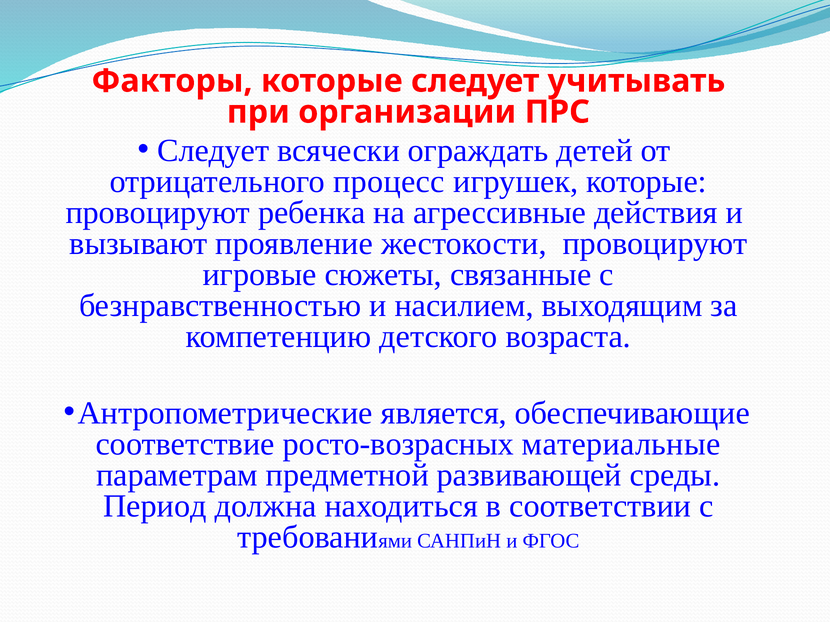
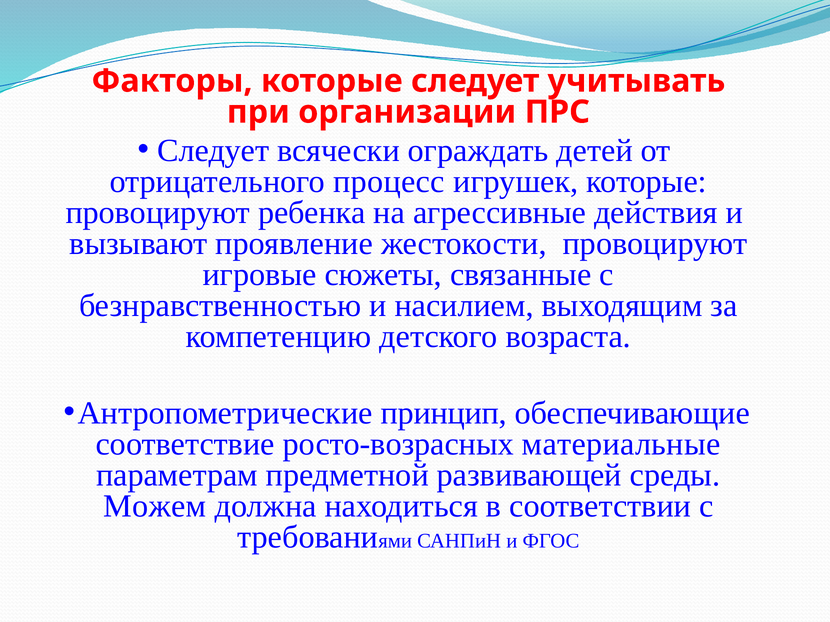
является: является -> принцип
Период: Период -> Можем
